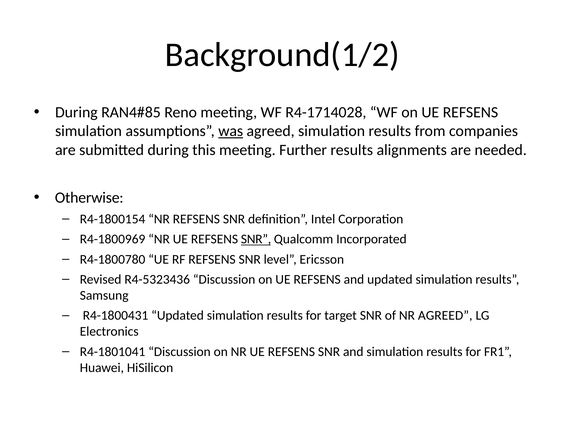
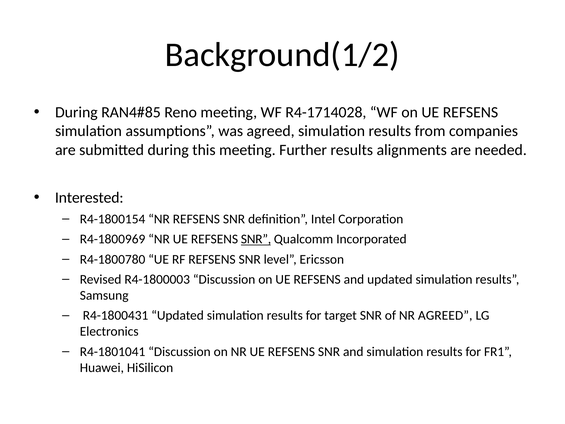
was underline: present -> none
Otherwise: Otherwise -> Interested
R4-5323436: R4-5323436 -> R4-1800003
